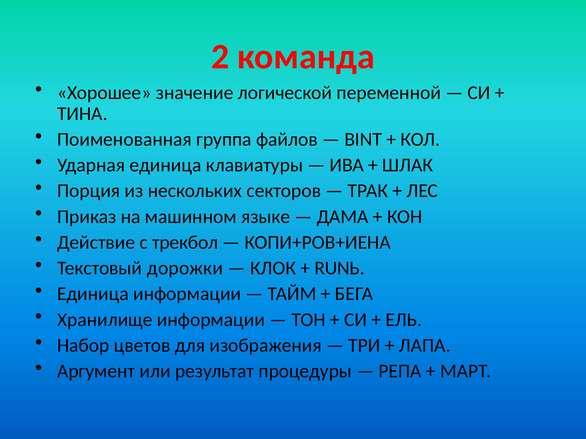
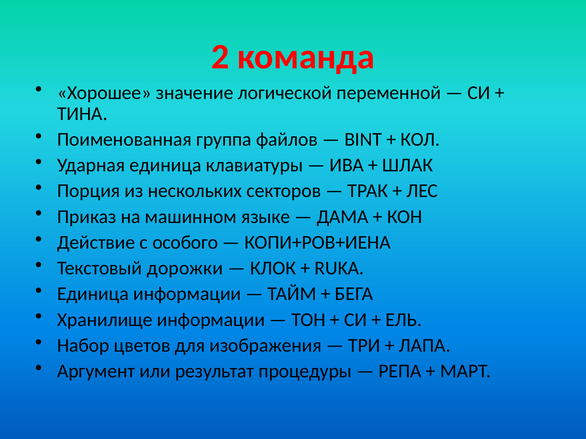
трекбол: трекбол -> особого
RUNЬ: RUNЬ -> RUKA
